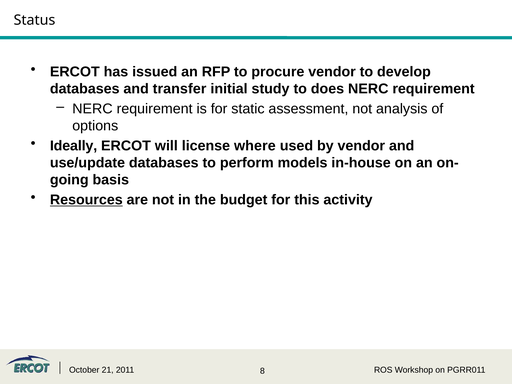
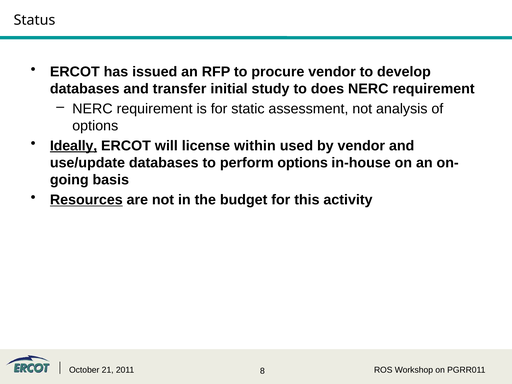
Ideally underline: none -> present
where: where -> within
perform models: models -> options
